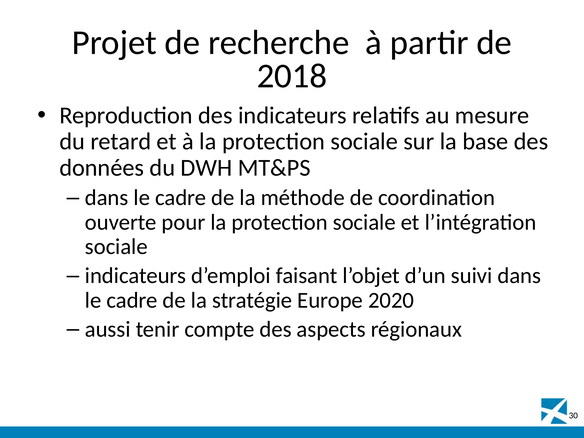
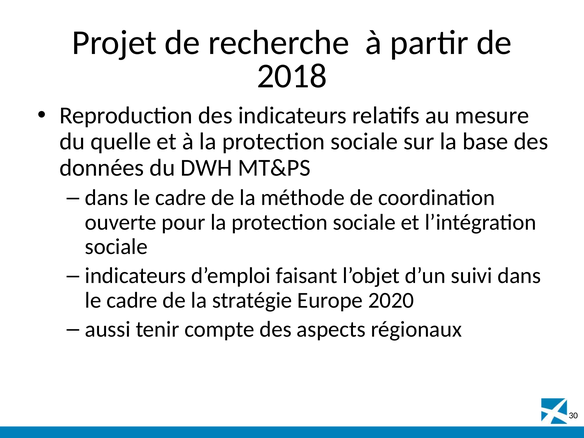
retard: retard -> quelle
